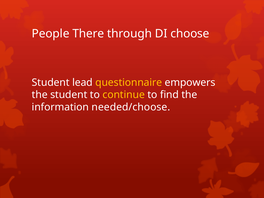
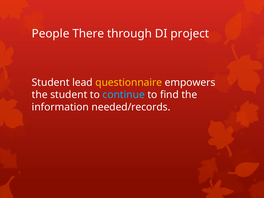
choose: choose -> project
continue colour: yellow -> light blue
needed/choose: needed/choose -> needed/records
